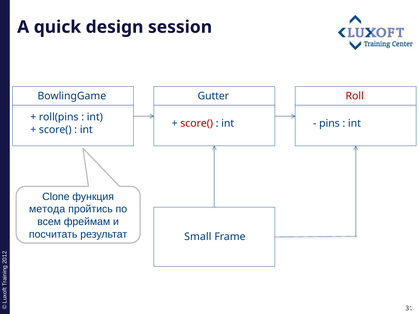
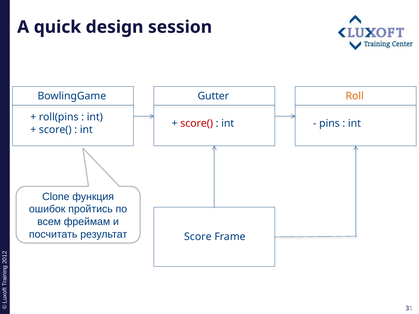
Roll colour: red -> orange
метода: метода -> ошибок
Small: Small -> Score
